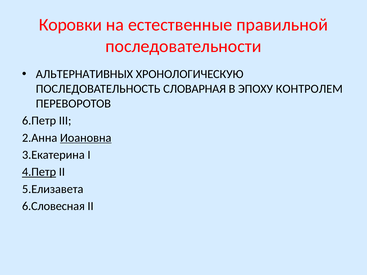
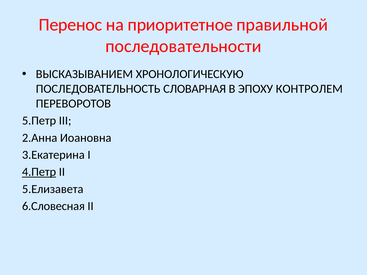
Коровки: Коровки -> Перенос
естественные: естественные -> приоритетное
АЛЬТЕРНАТИВНЫХ: АЛЬТЕРНАТИВНЫХ -> ВЫСКАЗЫВАНИЕМ
6.Петр: 6.Петр -> 5.Петр
Иоановна underline: present -> none
